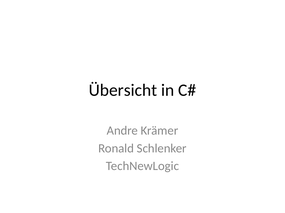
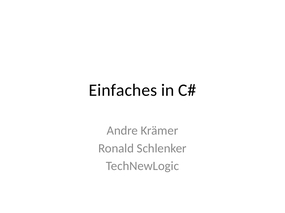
Übersicht: Übersicht -> Einfaches
